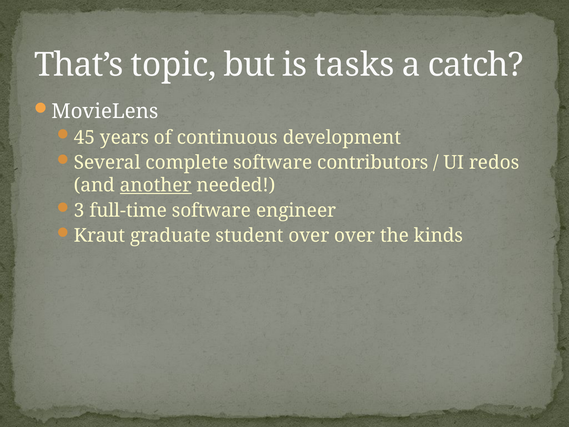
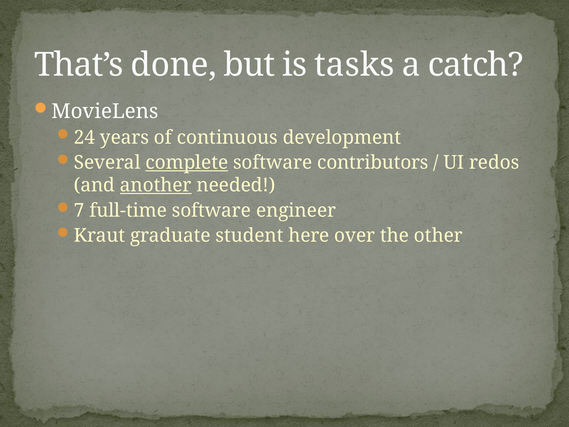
topic: topic -> done
45: 45 -> 24
complete underline: none -> present
3: 3 -> 7
student over: over -> here
kinds: kinds -> other
